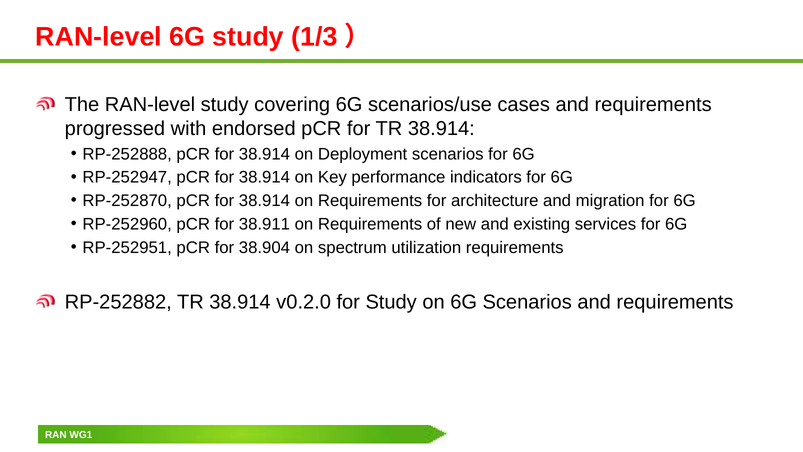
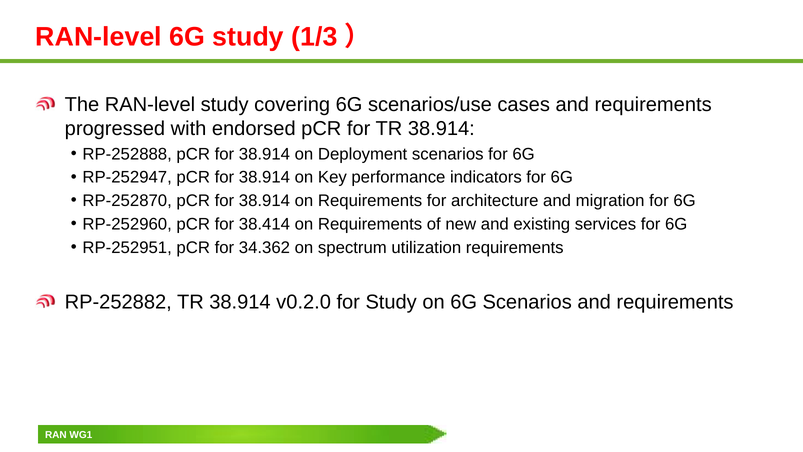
38.911: 38.911 -> 38.414
38.904: 38.904 -> 34.362
